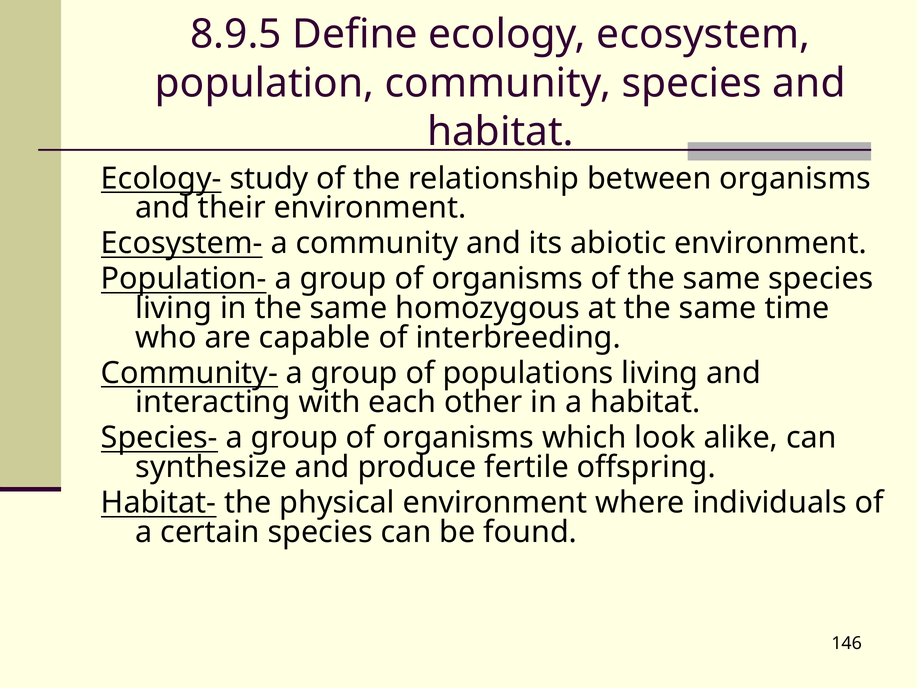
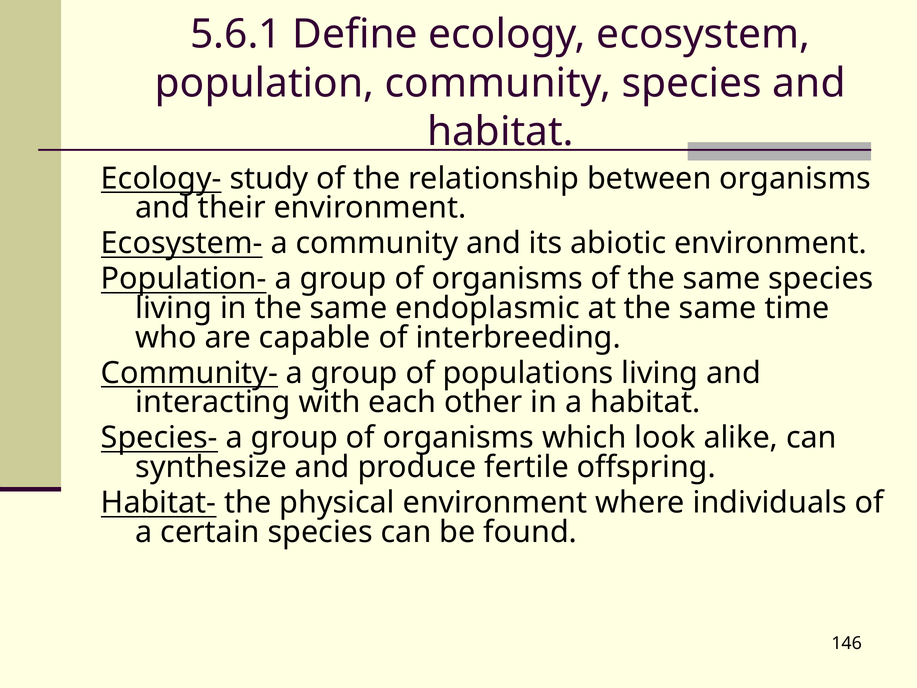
8.9.5: 8.9.5 -> 5.6.1
homozygous: homozygous -> endoplasmic
